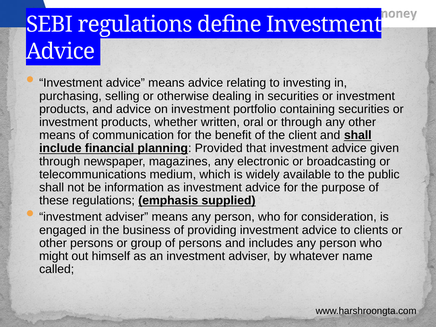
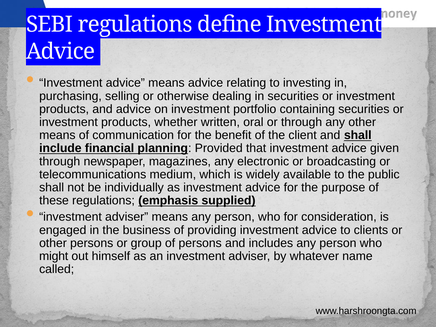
information: information -> individually
